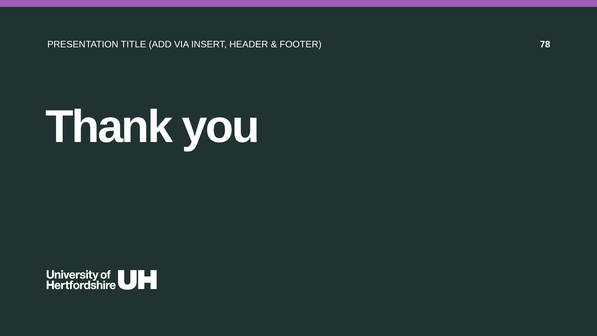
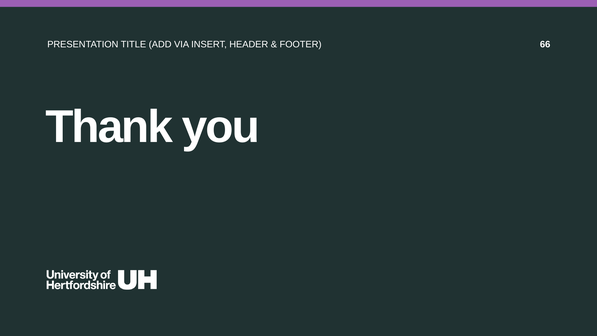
78: 78 -> 66
